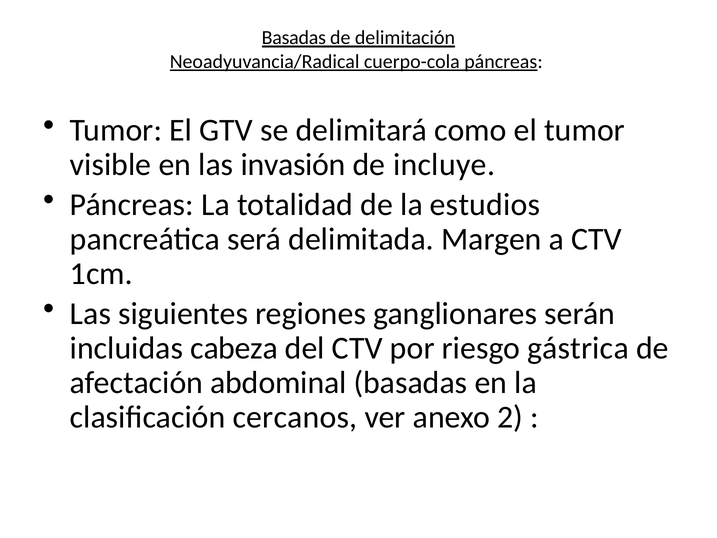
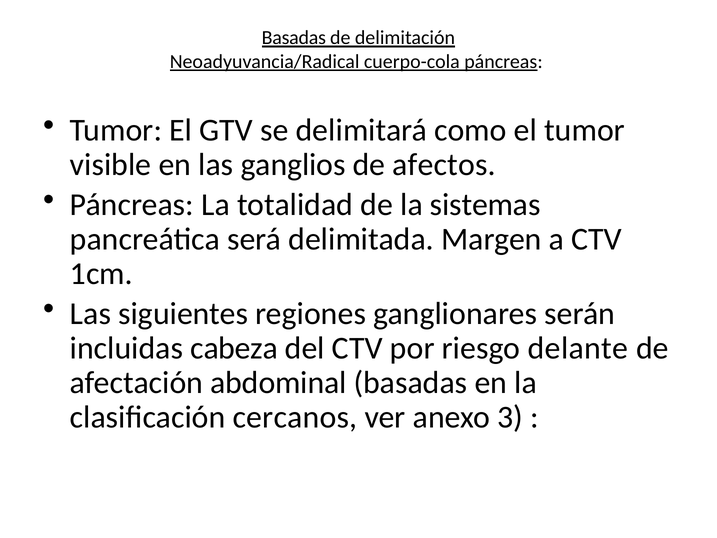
invasión: invasión -> ganglios
incluye: incluye -> afectos
estudios: estudios -> sistemas
gástrica: gástrica -> delante
2: 2 -> 3
